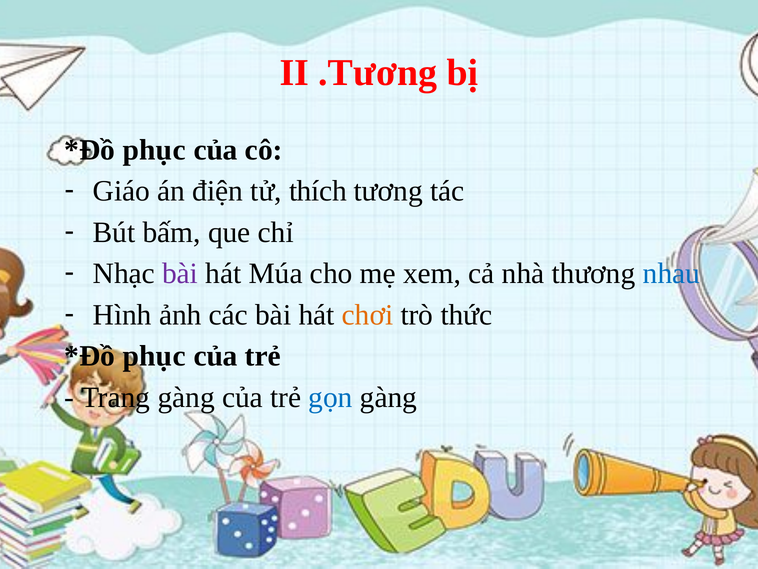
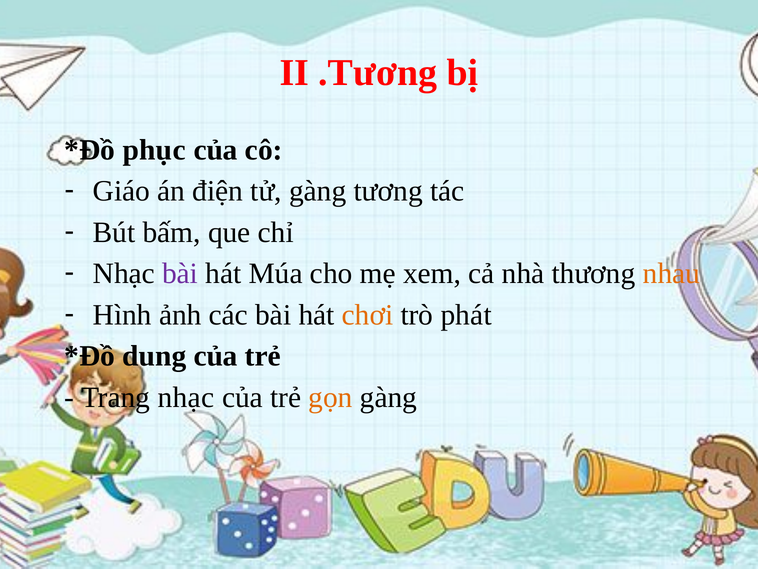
tử thích: thích -> gàng
nhau colour: blue -> orange
thức: thức -> phát
phục at (154, 356): phục -> dung
Trang gàng: gàng -> nhạc
gọn colour: blue -> orange
